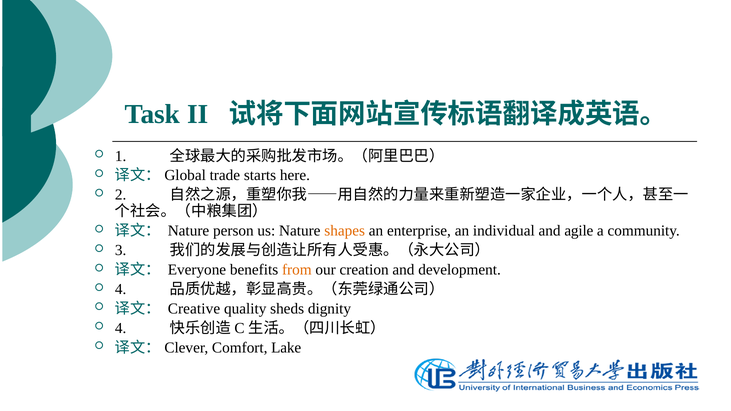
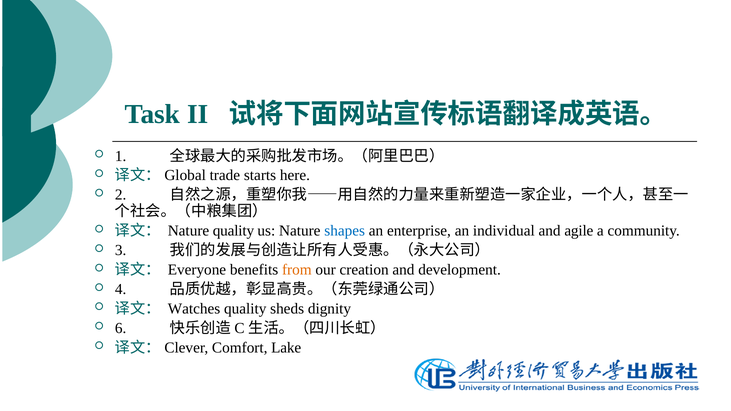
Nature person: person -> quality
shapes colour: orange -> blue
Creative: Creative -> Watches
4 at (121, 328): 4 -> 6
